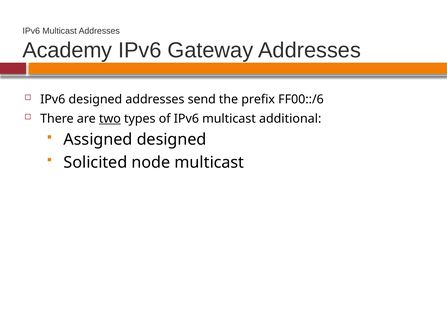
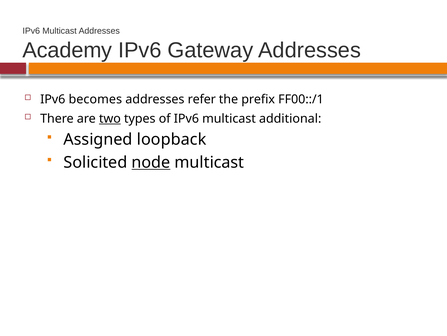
IPv6 designed: designed -> becomes
send: send -> refer
FF00::/6: FF00::/6 -> FF00::/1
Assigned designed: designed -> loopback
node underline: none -> present
